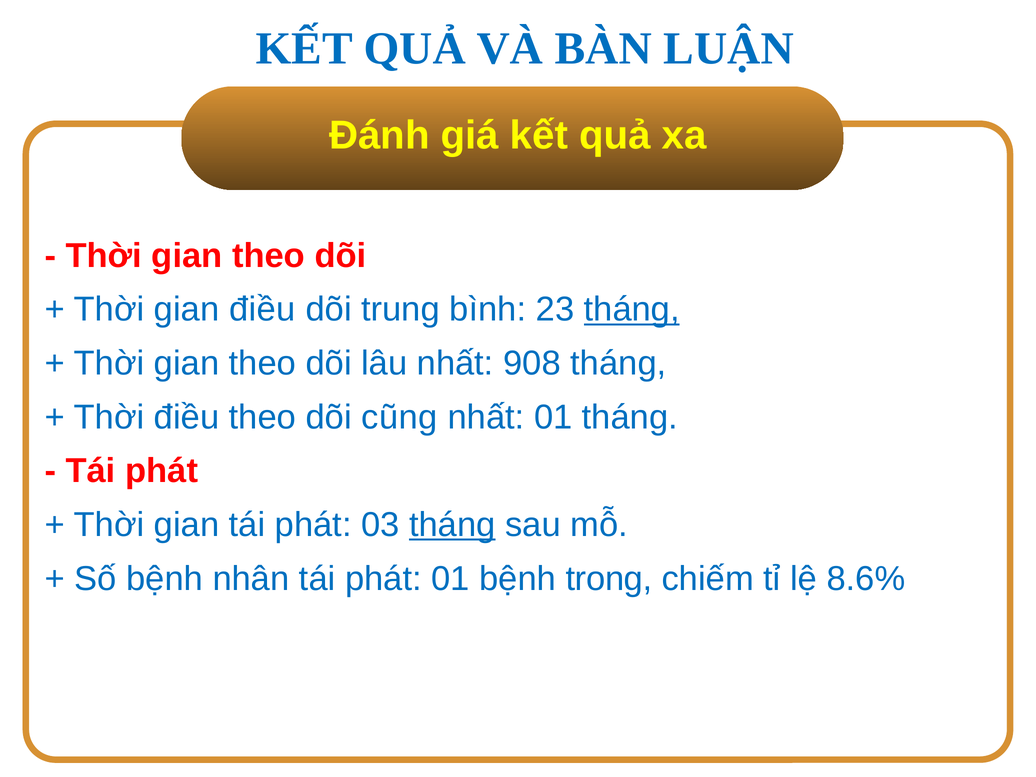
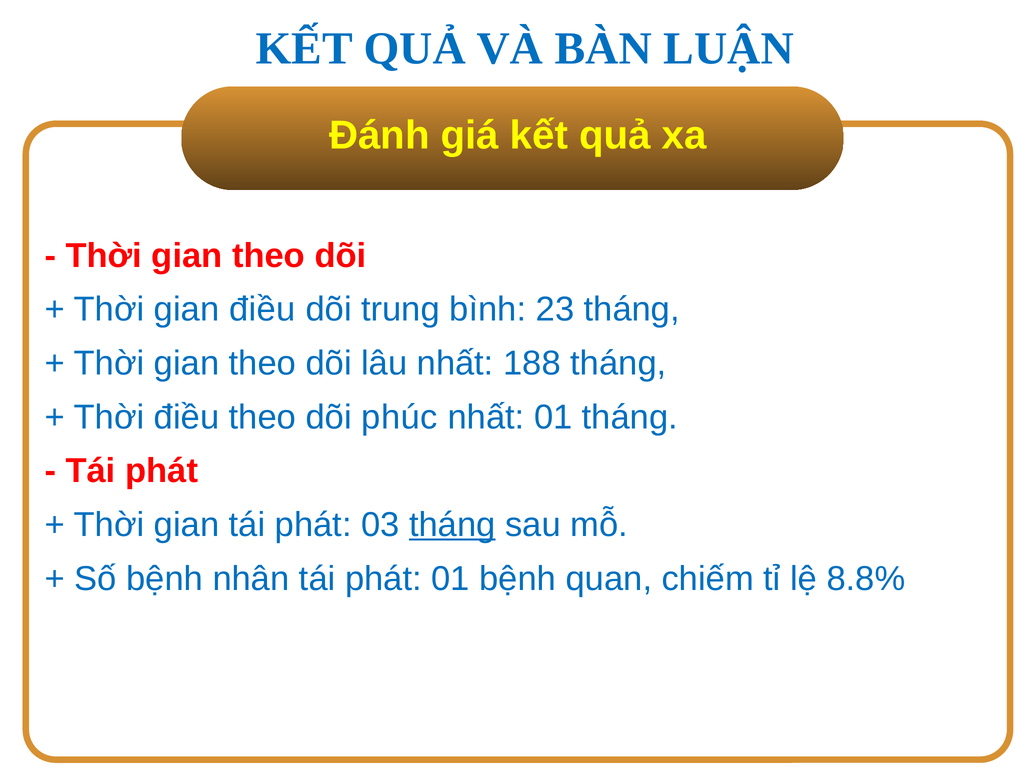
tháng at (632, 309) underline: present -> none
908: 908 -> 188
cũng: cũng -> phúc
trong: trong -> quan
8.6%: 8.6% -> 8.8%
